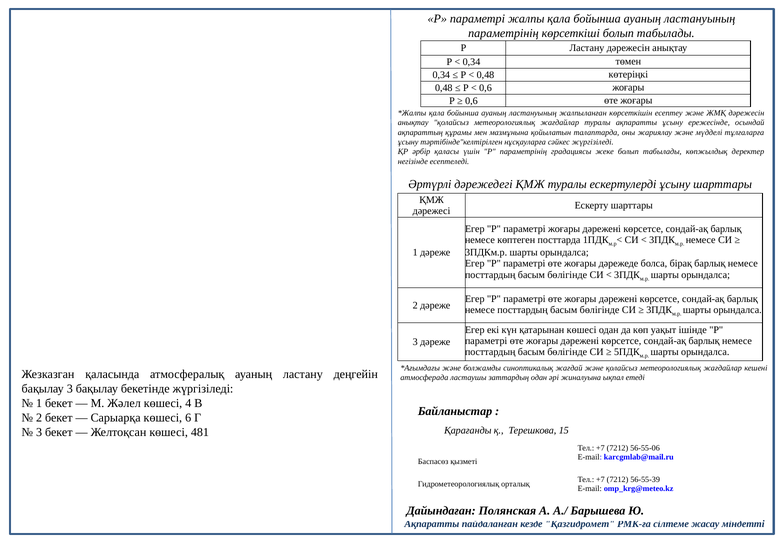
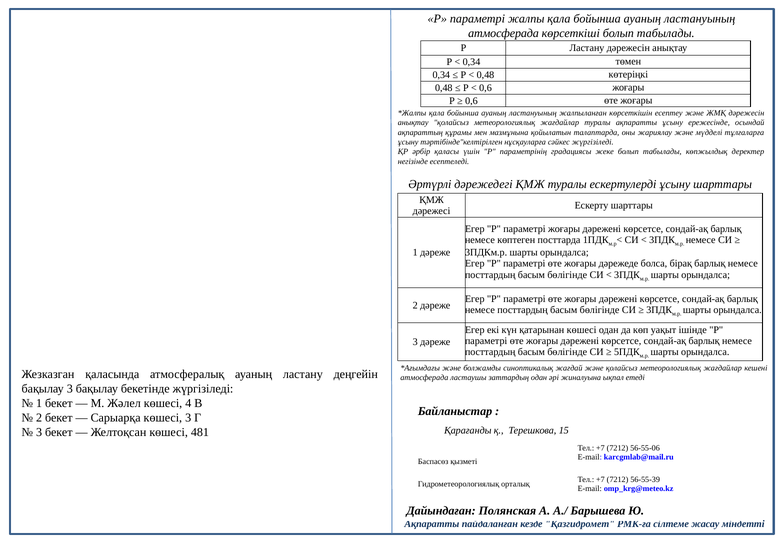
параметрінің at (503, 33): параметрінің -> атмосферада
көшесі 6: 6 -> 3
